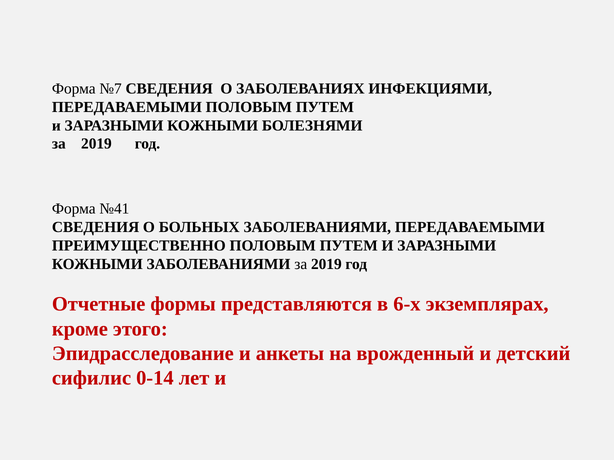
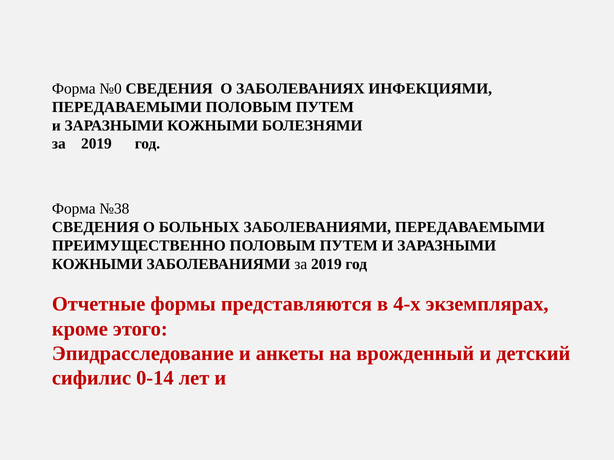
№7: №7 -> №0
№41: №41 -> №38
6-х: 6-х -> 4-х
